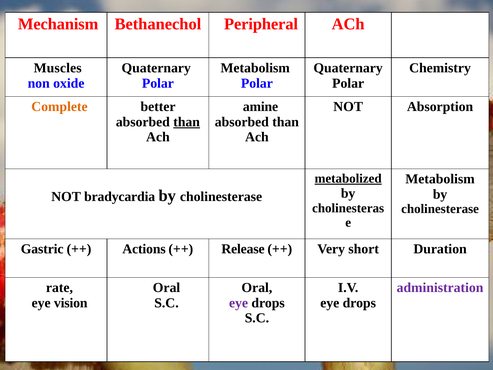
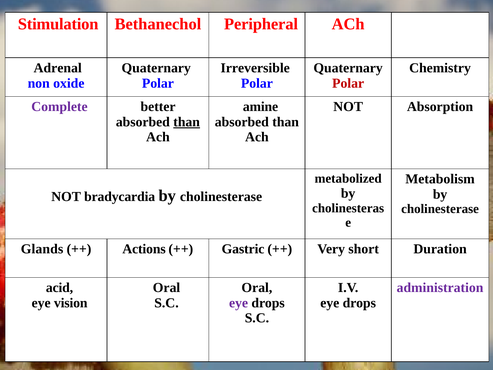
Mechanism: Mechanism -> Stimulation
Muscles: Muscles -> Adrenal
Metabolism at (255, 68): Metabolism -> Irreversible
Polar at (348, 83) colour: black -> red
Complete colour: orange -> purple
metabolized underline: present -> none
Gastric: Gastric -> Glands
Release: Release -> Gastric
rate: rate -> acid
